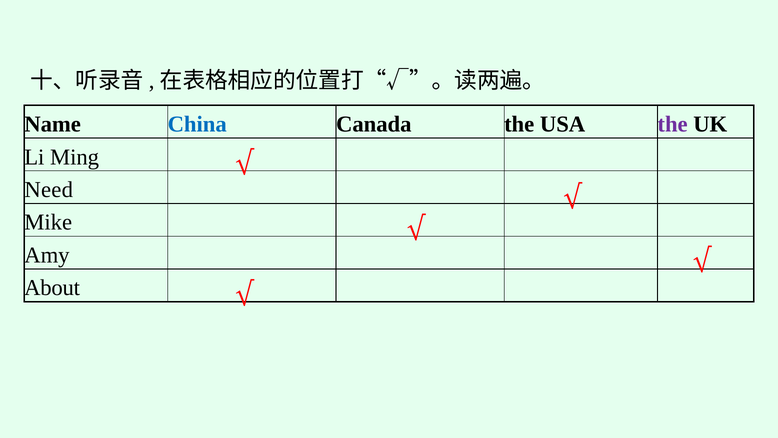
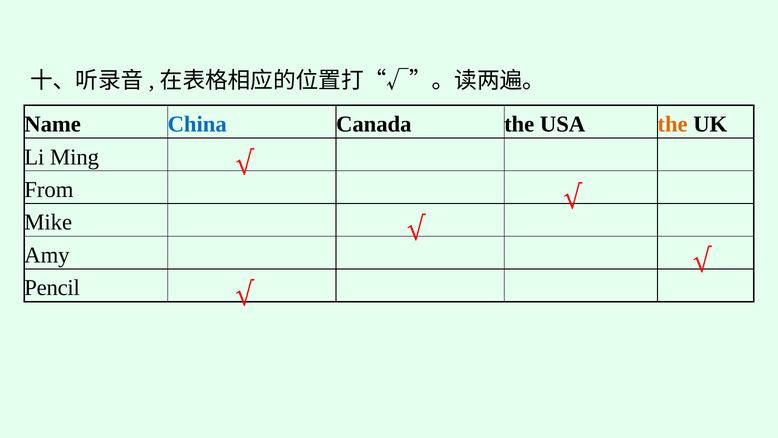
the at (673, 124) colour: purple -> orange
Need: Need -> From
About: About -> Pencil
